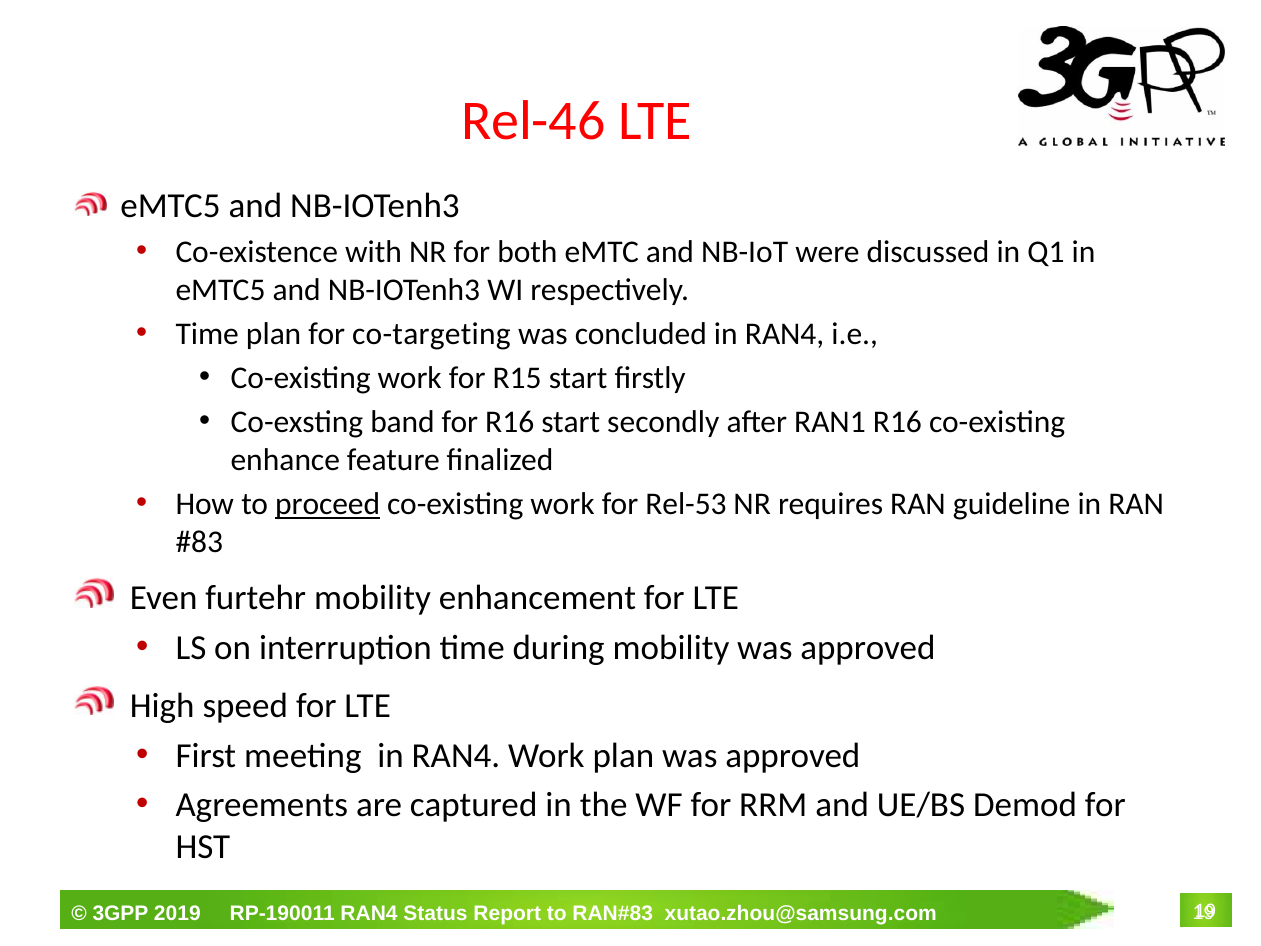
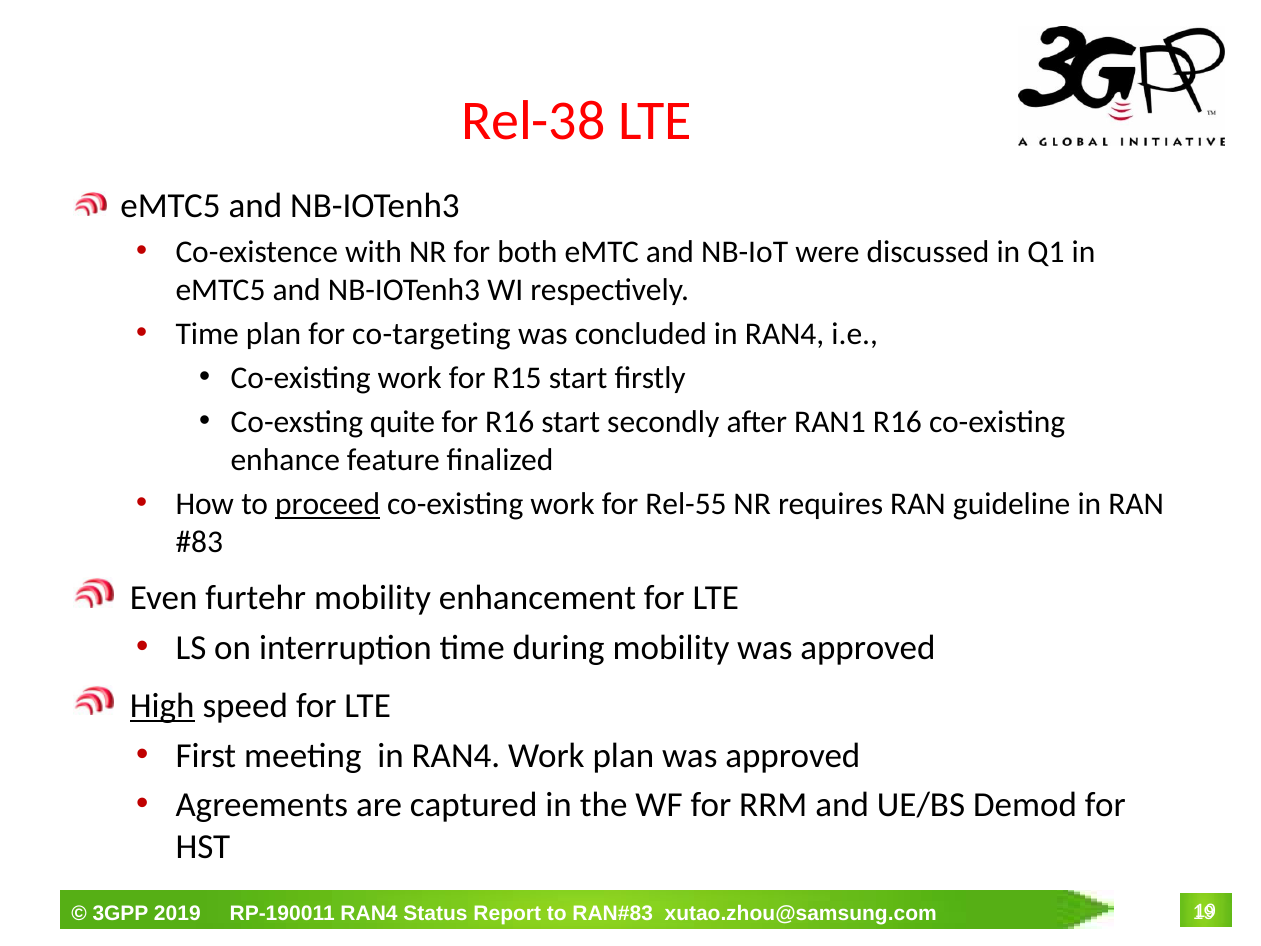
Rel-46: Rel-46 -> Rel-38
band: band -> quite
Rel-53: Rel-53 -> Rel-55
High underline: none -> present
